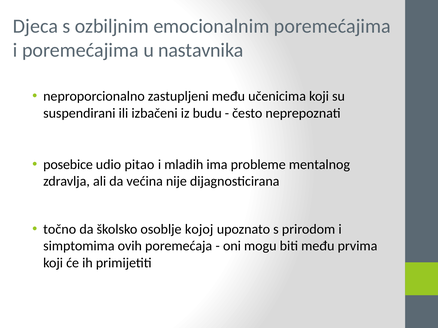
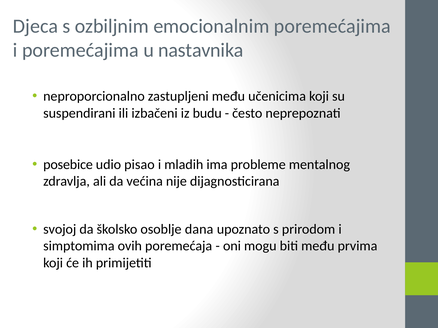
pitao: pitao -> pisao
točno: točno -> svojoj
kojoj: kojoj -> dana
